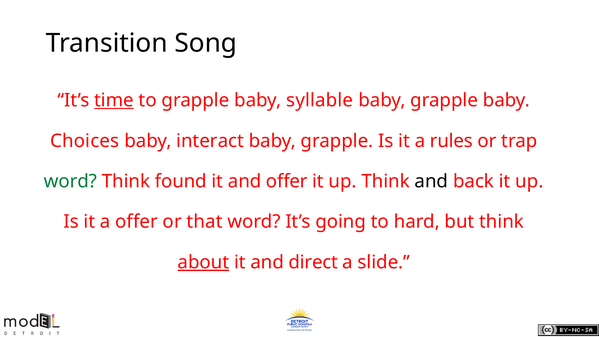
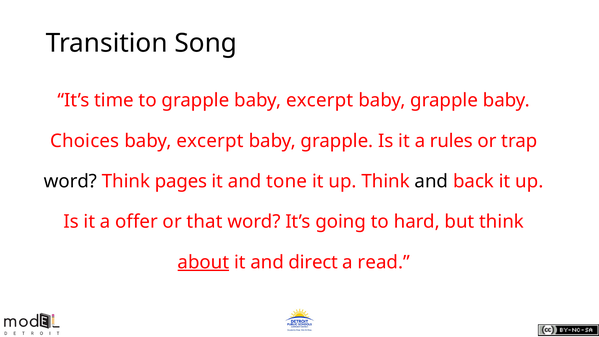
time underline: present -> none
grapple baby syllable: syllable -> excerpt
interact at (210, 141): interact -> excerpt
word at (70, 181) colour: green -> black
found: found -> pages
and offer: offer -> tone
slide: slide -> read
